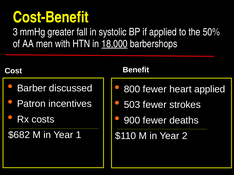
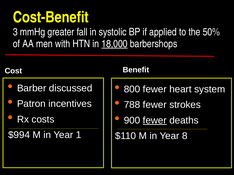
heart applied: applied -> system
503: 503 -> 788
fewer at (155, 121) underline: none -> present
$682: $682 -> $994
2: 2 -> 8
